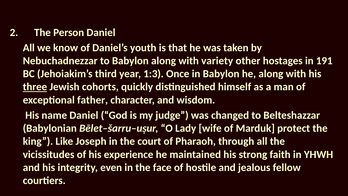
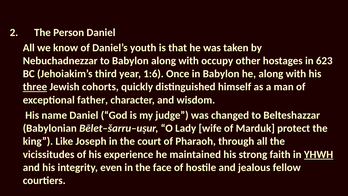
variety: variety -> occupy
191: 191 -> 623
1:3: 1:3 -> 1:6
YHWH underline: none -> present
